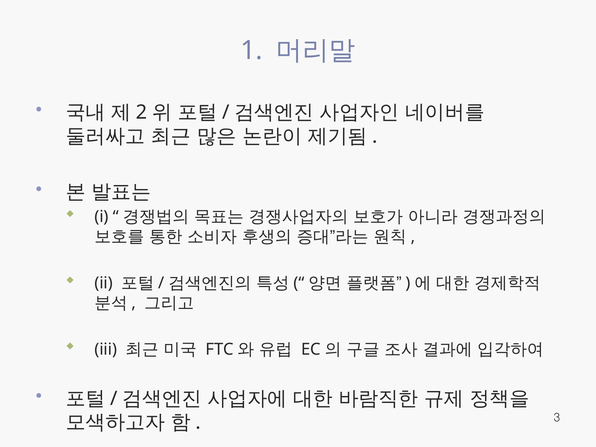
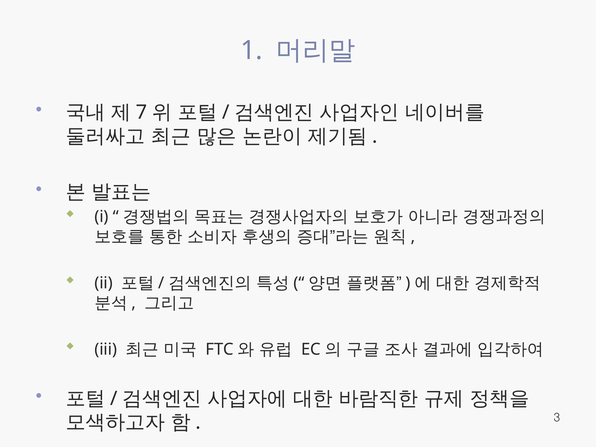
2: 2 -> 7
